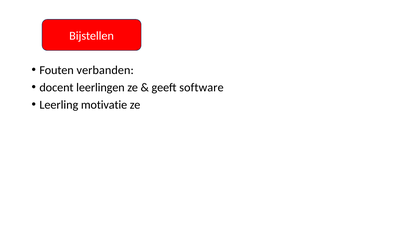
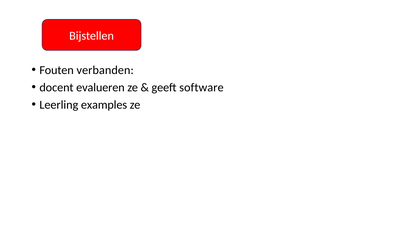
leerlingen: leerlingen -> evalueren
motivatie: motivatie -> examples
